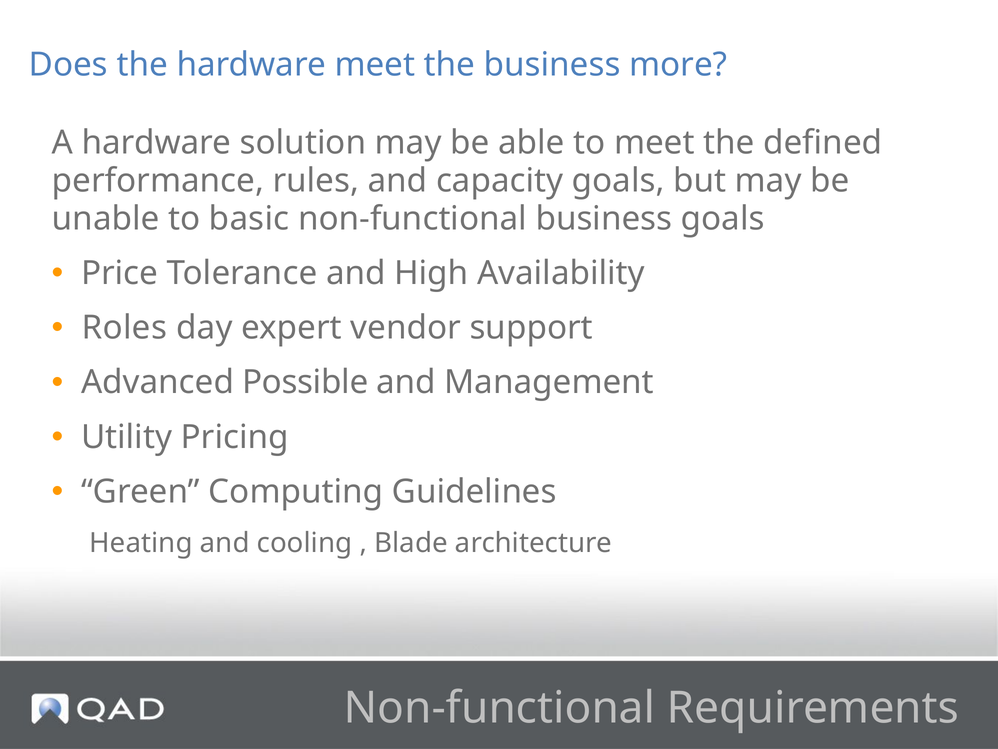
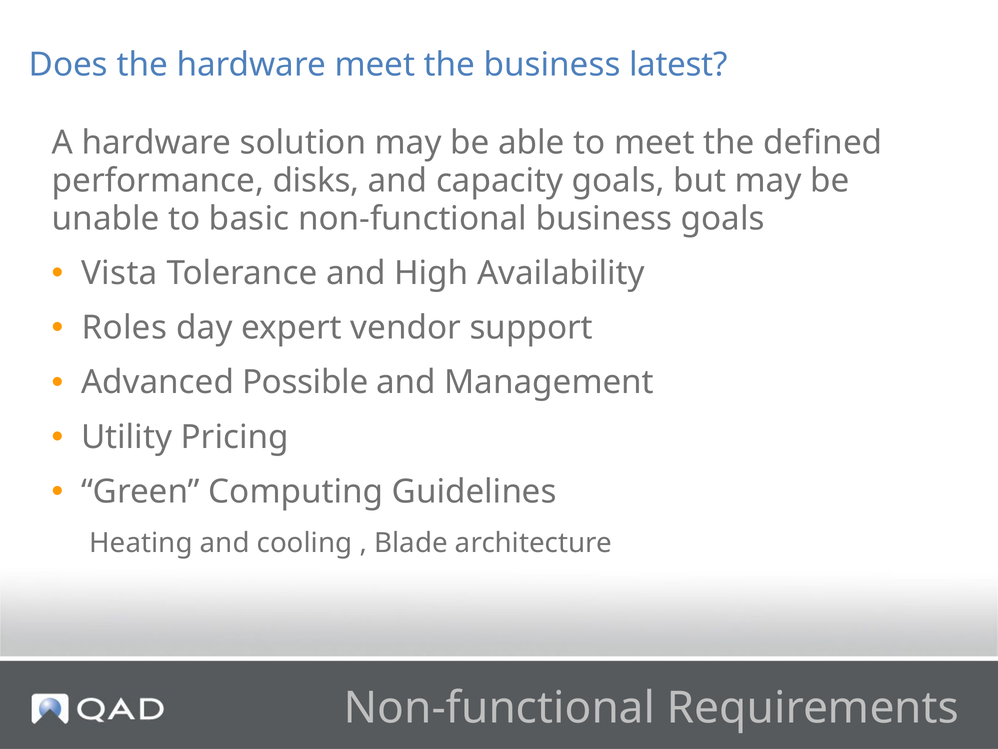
more: more -> latest
rules: rules -> disks
Price: Price -> Vista
